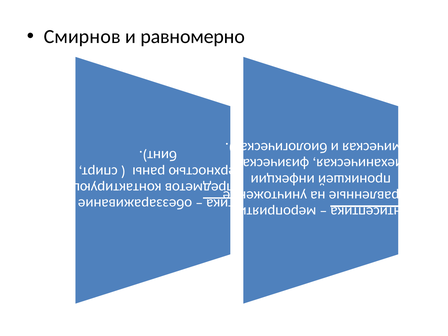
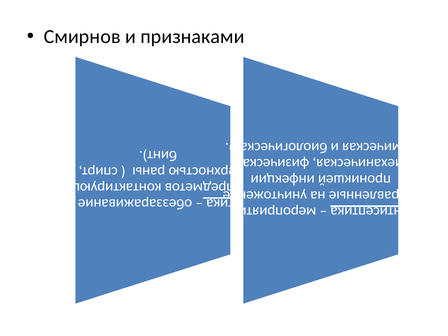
равномерно: равномерно -> признаками
